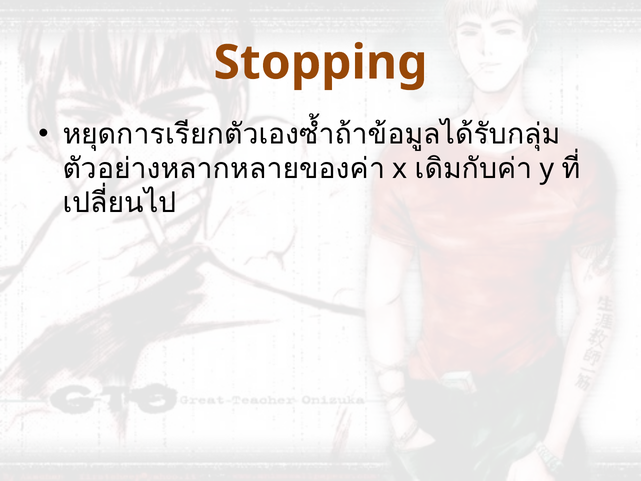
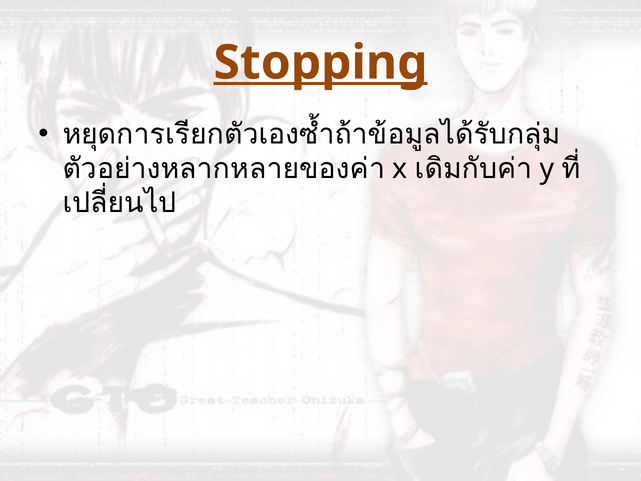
Stopping underline: none -> present
